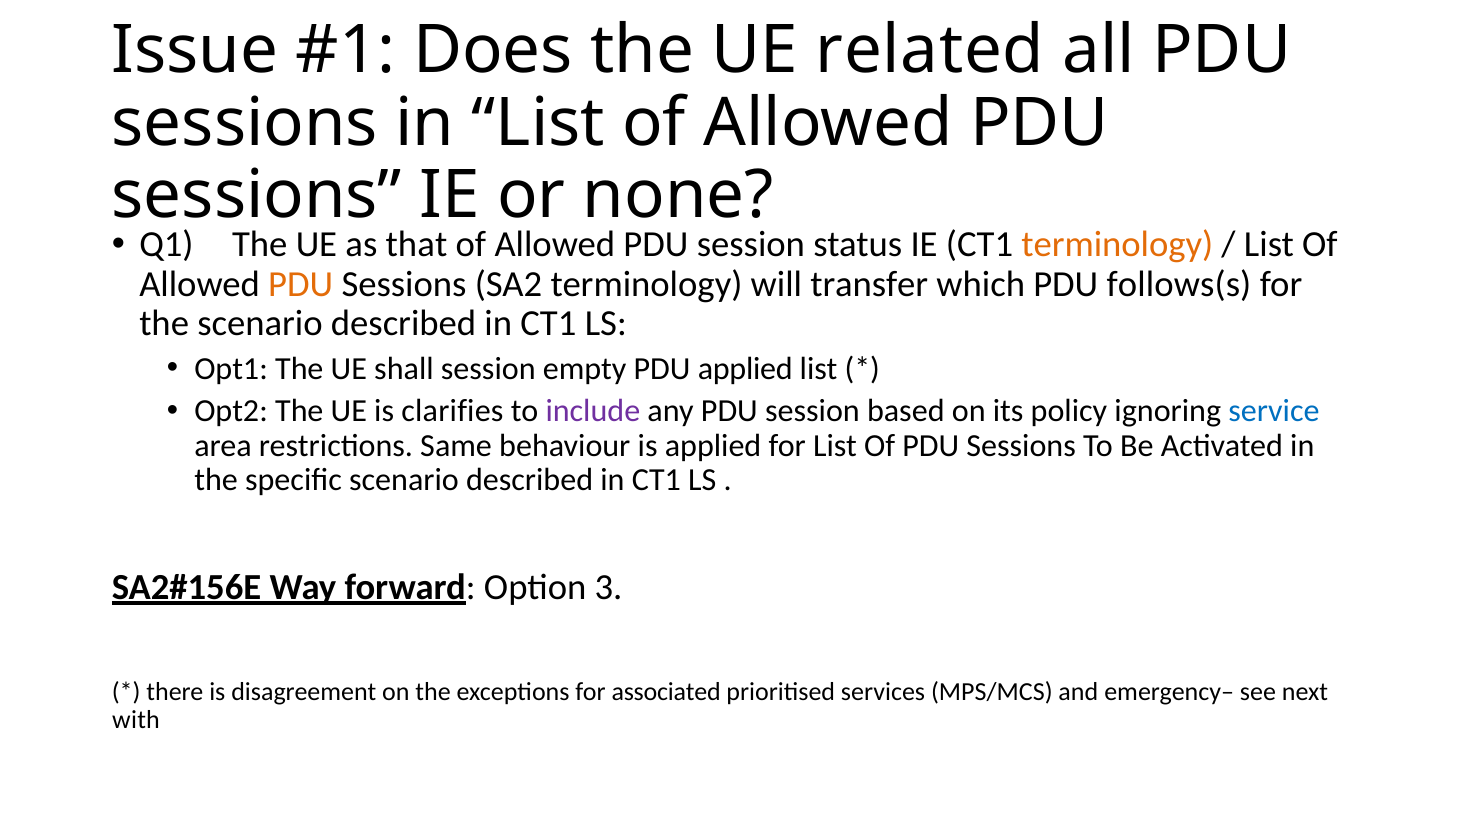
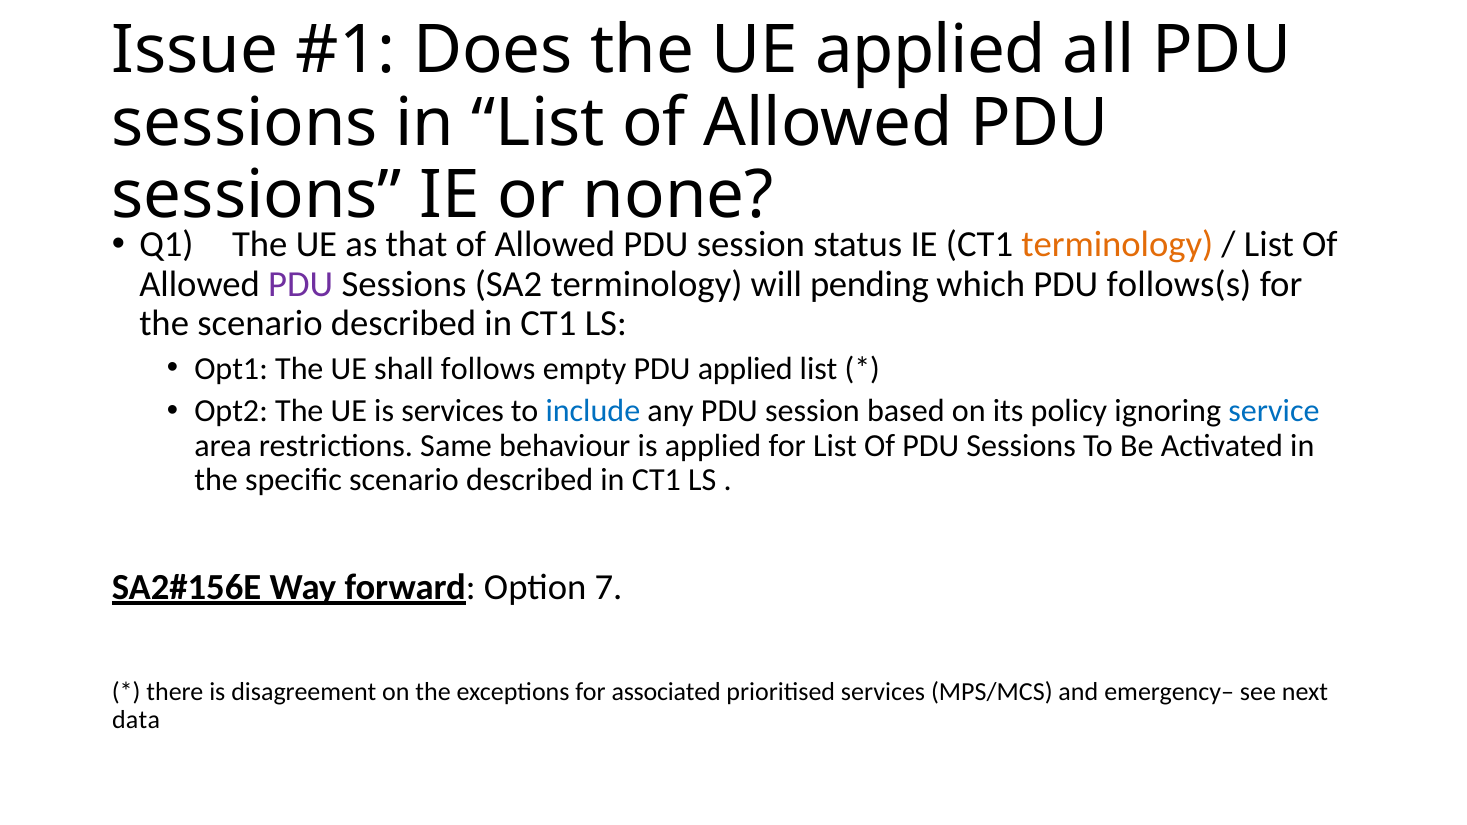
UE related: related -> applied
PDU at (301, 284) colour: orange -> purple
transfer: transfer -> pending
shall session: session -> follows
is clarifies: clarifies -> services
include colour: purple -> blue
3: 3 -> 7
with: with -> data
